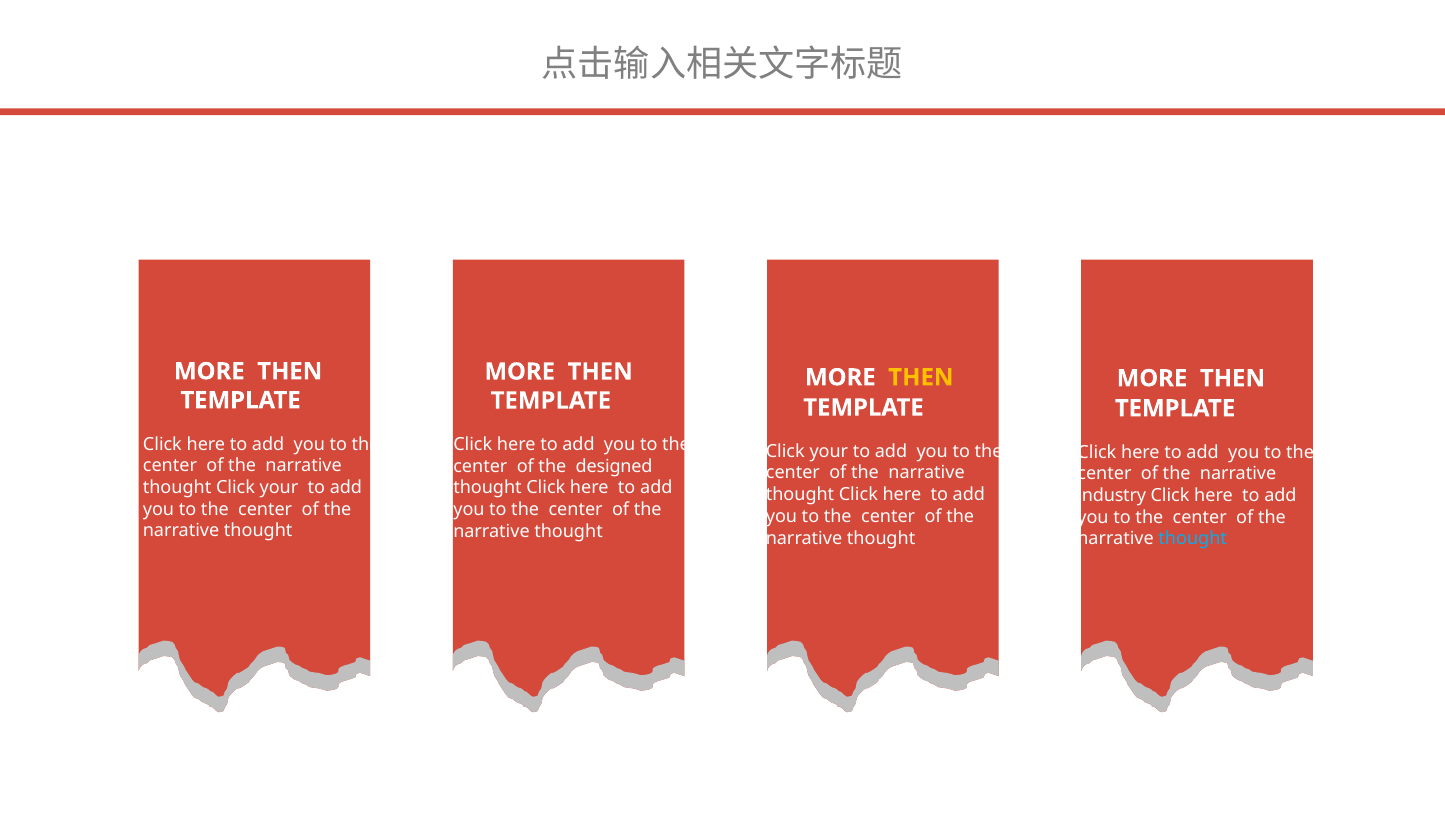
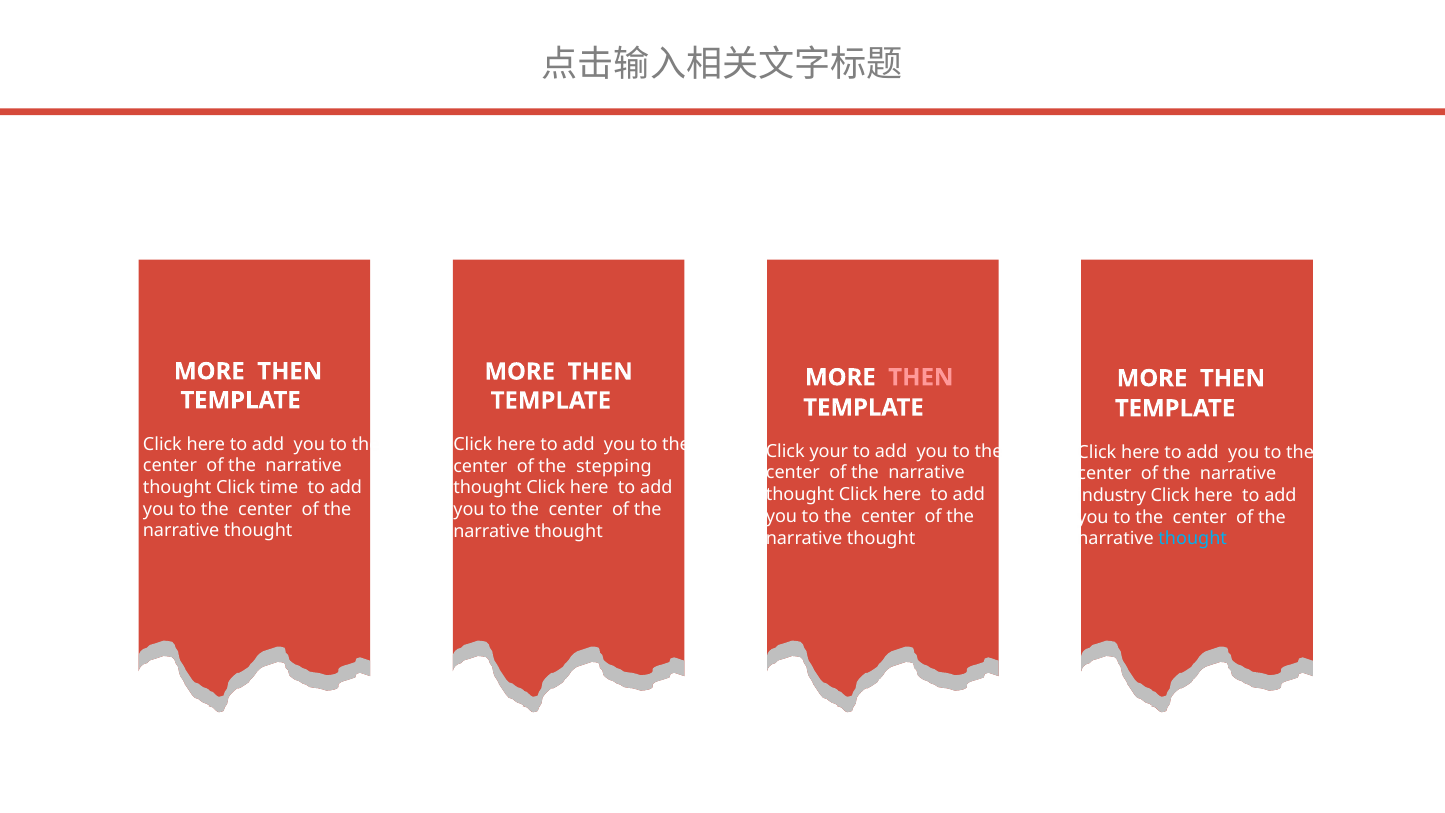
THEN at (921, 378) colour: yellow -> pink
designed: designed -> stepping
thought Click your: your -> time
